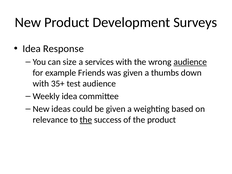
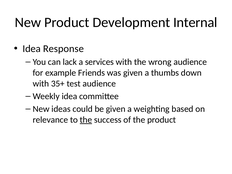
Surveys: Surveys -> Internal
size: size -> lack
audience at (190, 62) underline: present -> none
